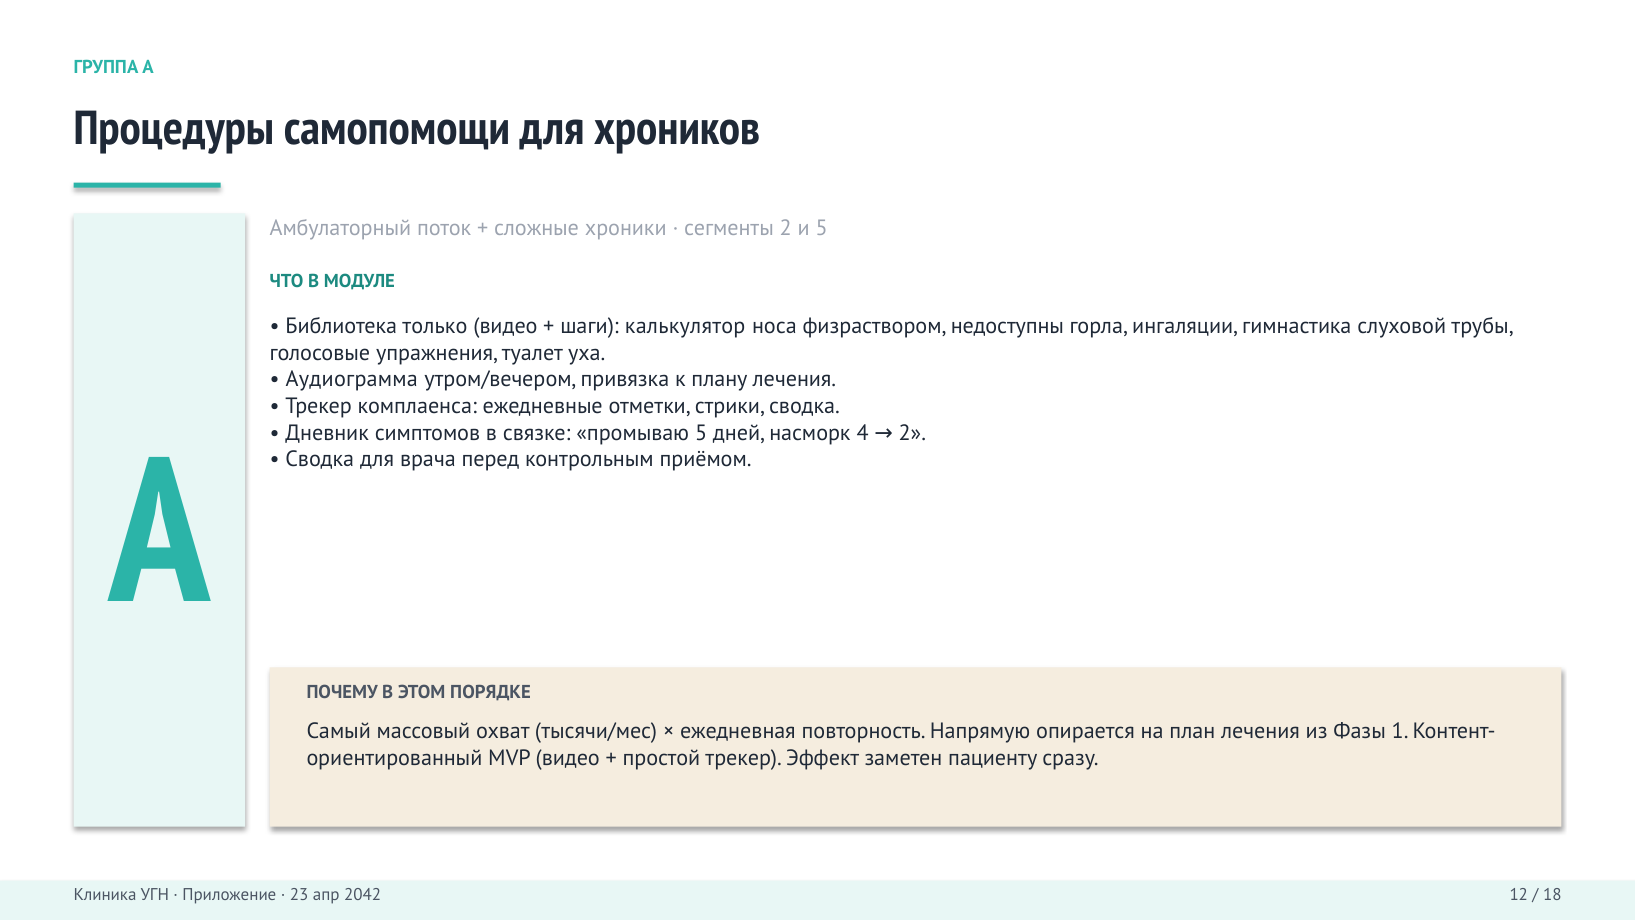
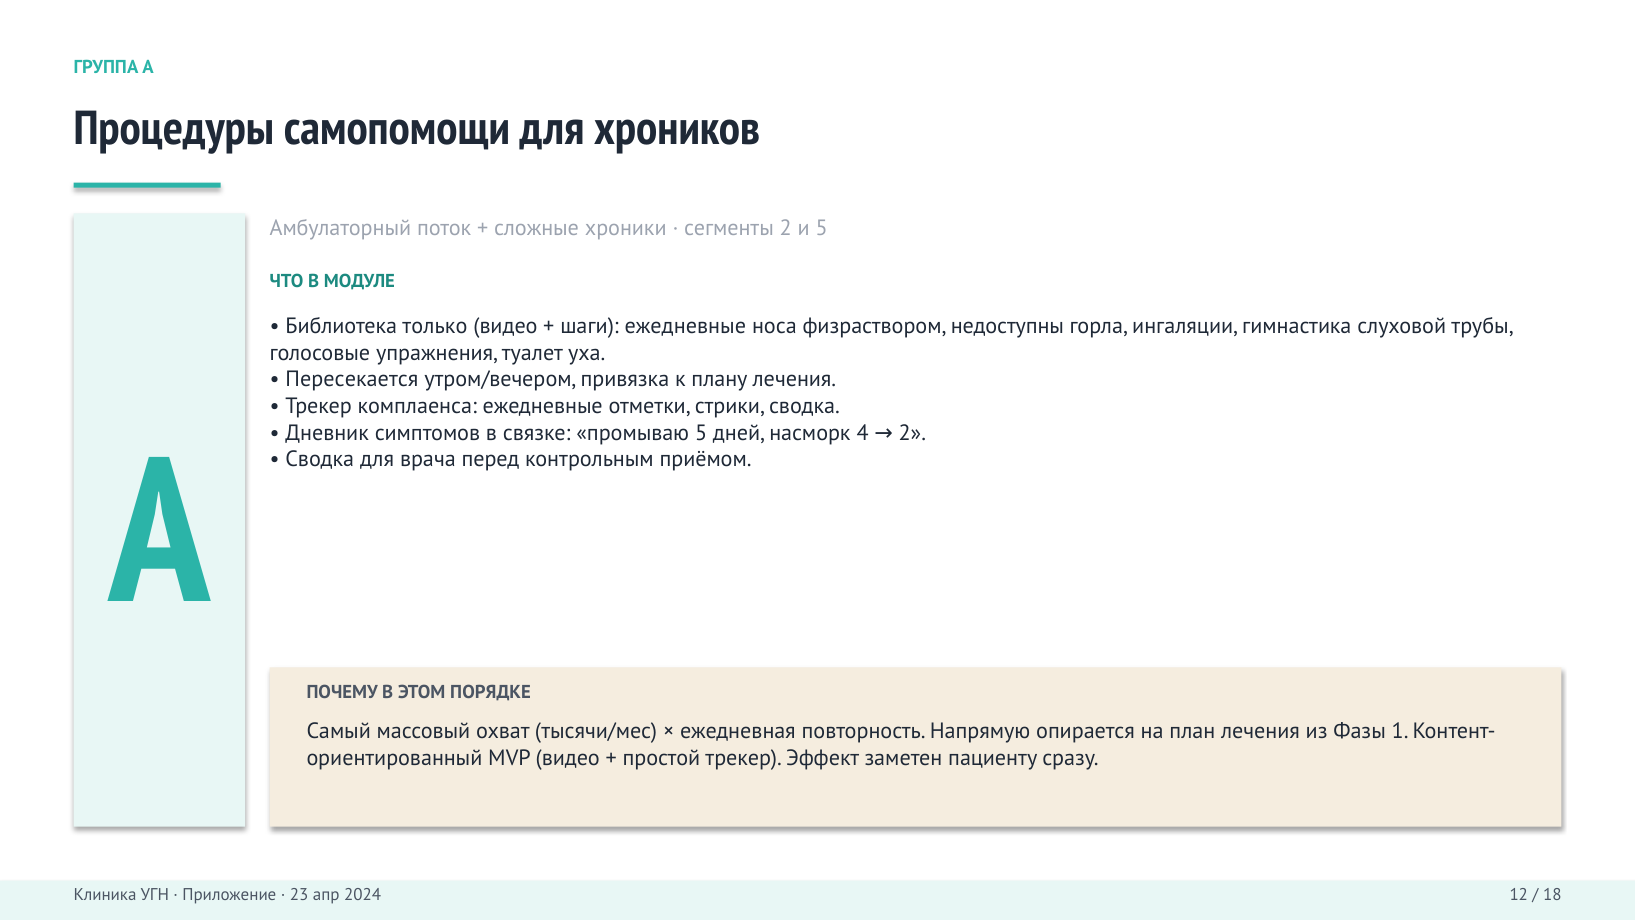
шаги калькулятор: калькулятор -> ежедневные
Аудиограмма: Аудиограмма -> Пересекается
2042: 2042 -> 2024
